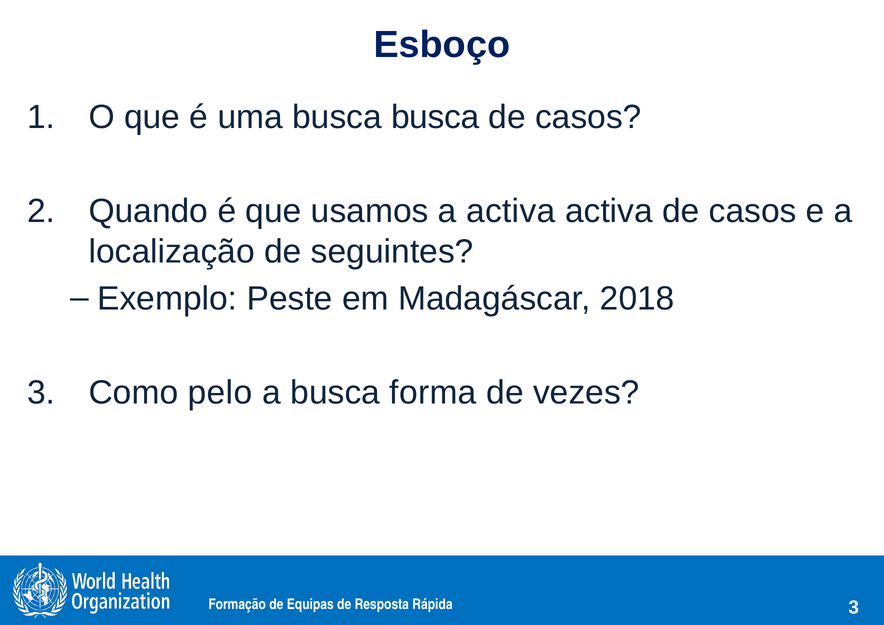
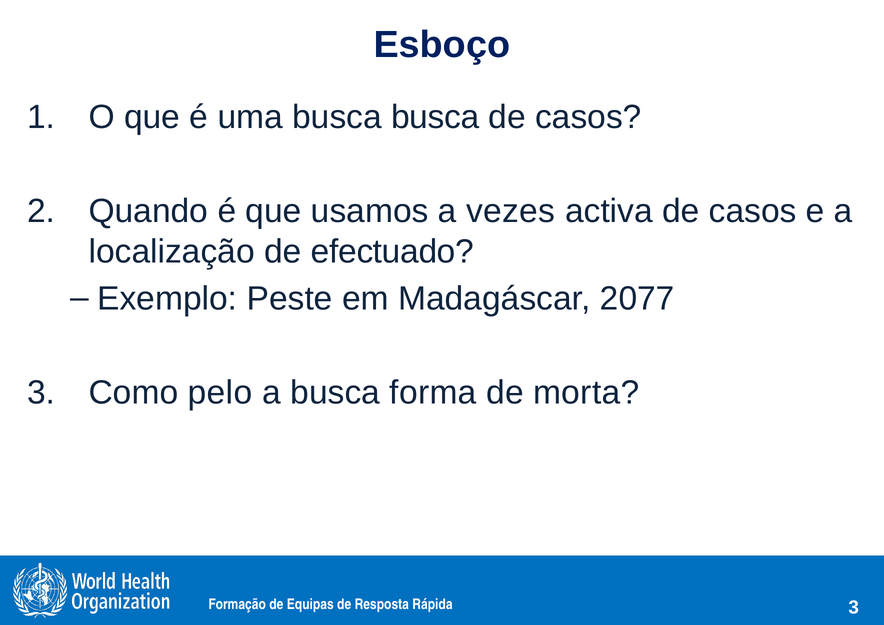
a activa: activa -> vezes
seguintes: seguintes -> efectuado
2018: 2018 -> 2077
vezes: vezes -> morta
